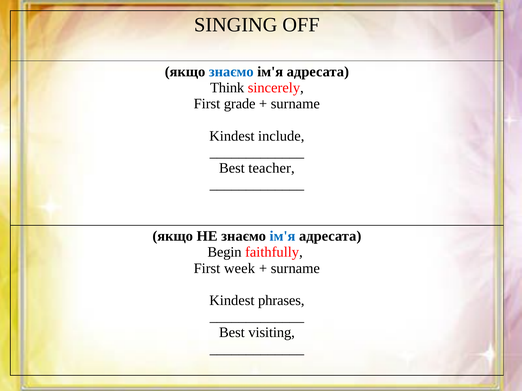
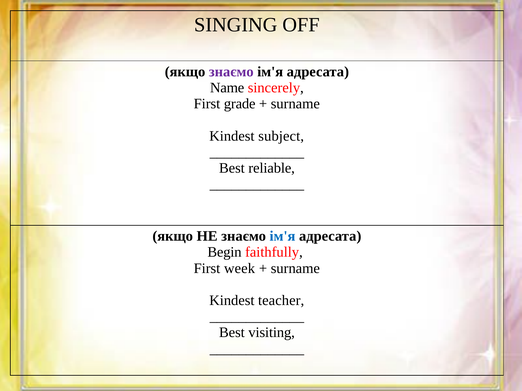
знаємо at (231, 72) colour: blue -> purple
Think: Think -> Name
include: include -> subject
teacher: teacher -> reliable
phrases: phrases -> teacher
